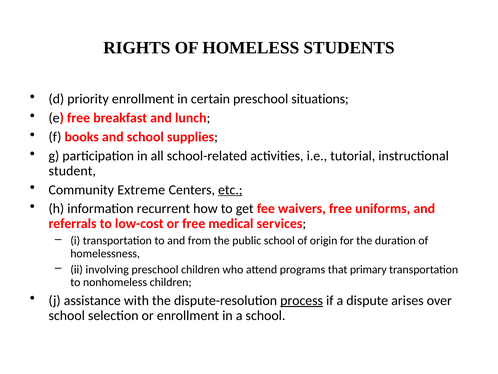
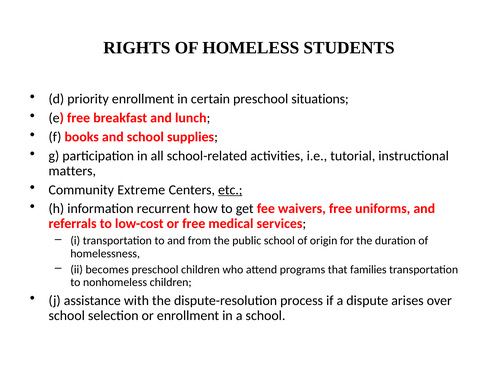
student: student -> matters
involving: involving -> becomes
primary: primary -> families
process underline: present -> none
